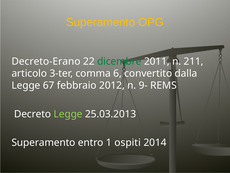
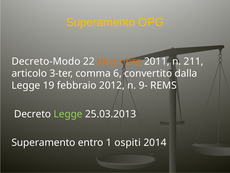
Decreto-Erano: Decreto-Erano -> Decreto-Modo
dicembre colour: green -> orange
67: 67 -> 19
